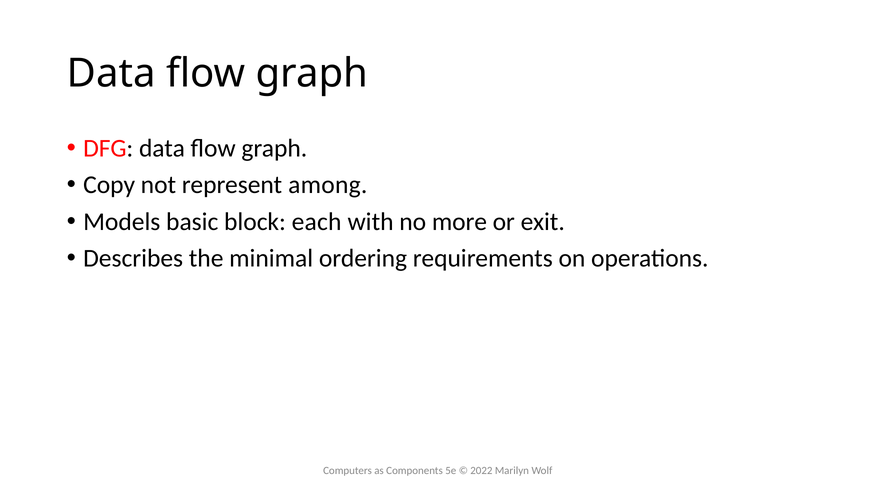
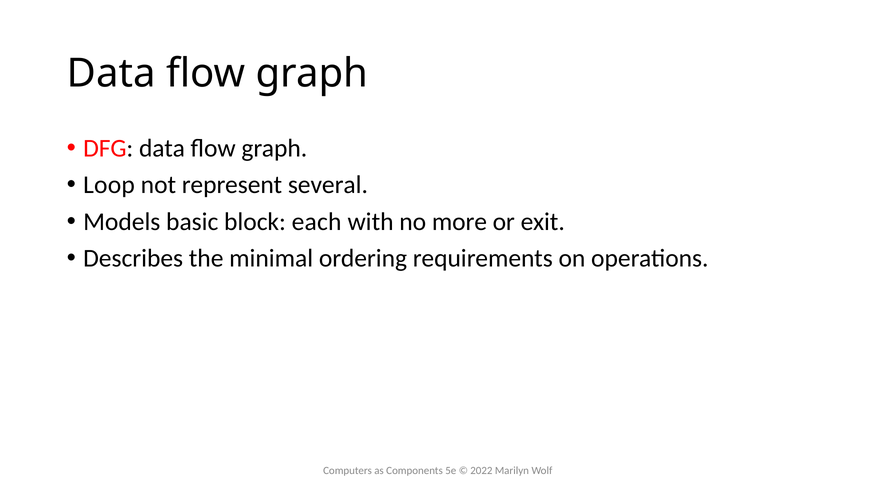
Copy: Copy -> Loop
among: among -> several
